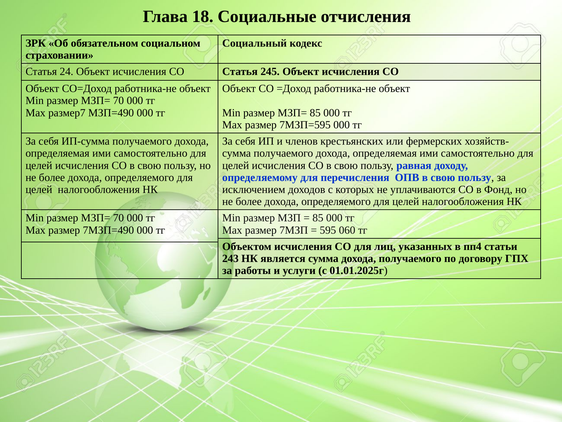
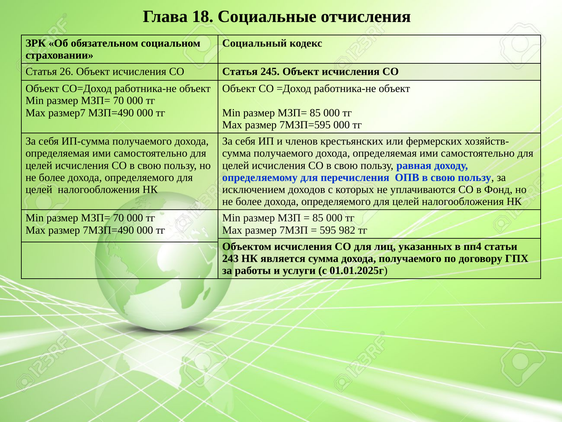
24: 24 -> 26
060: 060 -> 982
